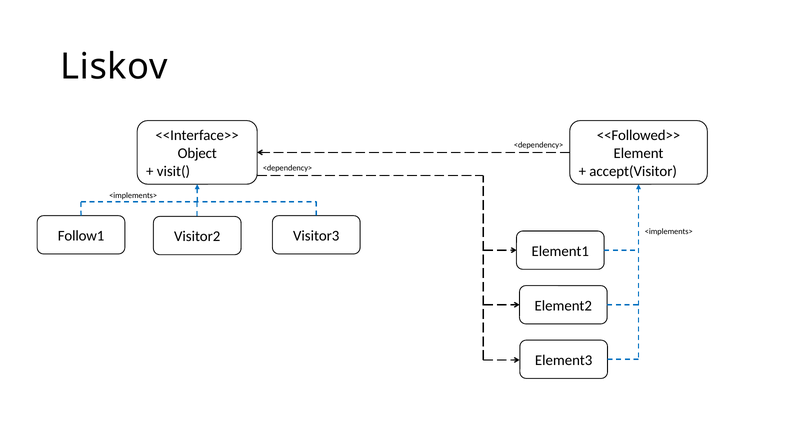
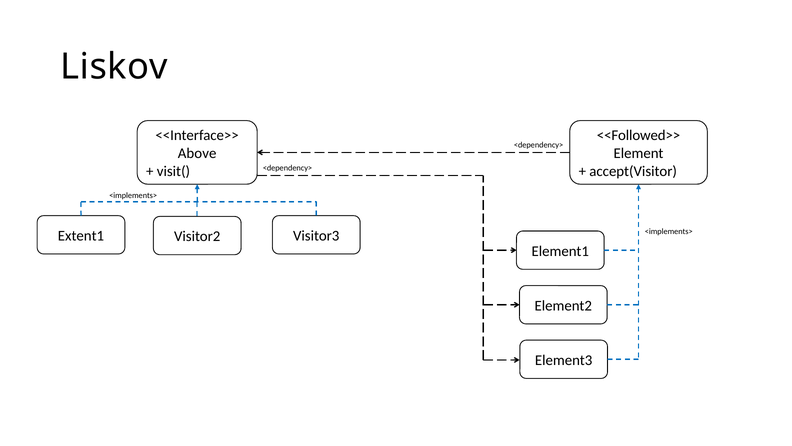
Object: Object -> Above
Follow1: Follow1 -> Extent1
